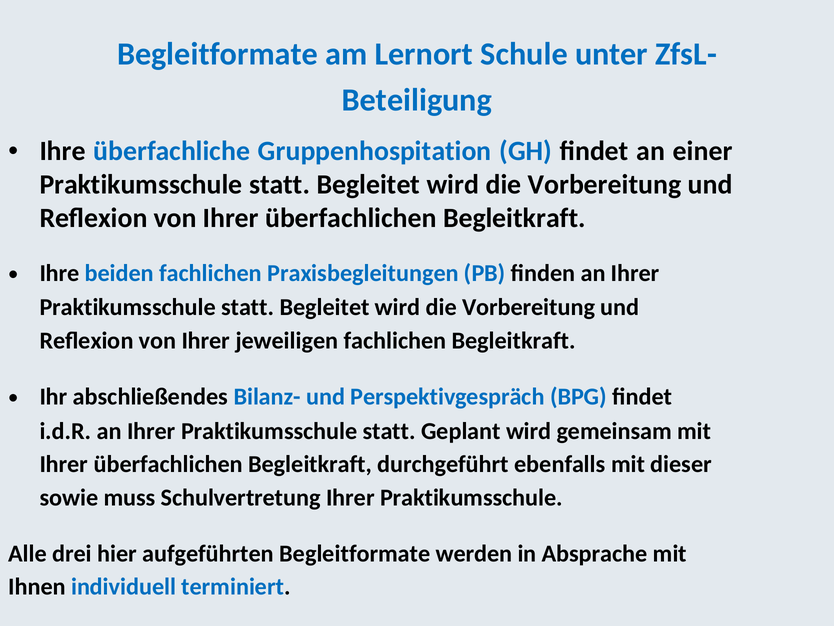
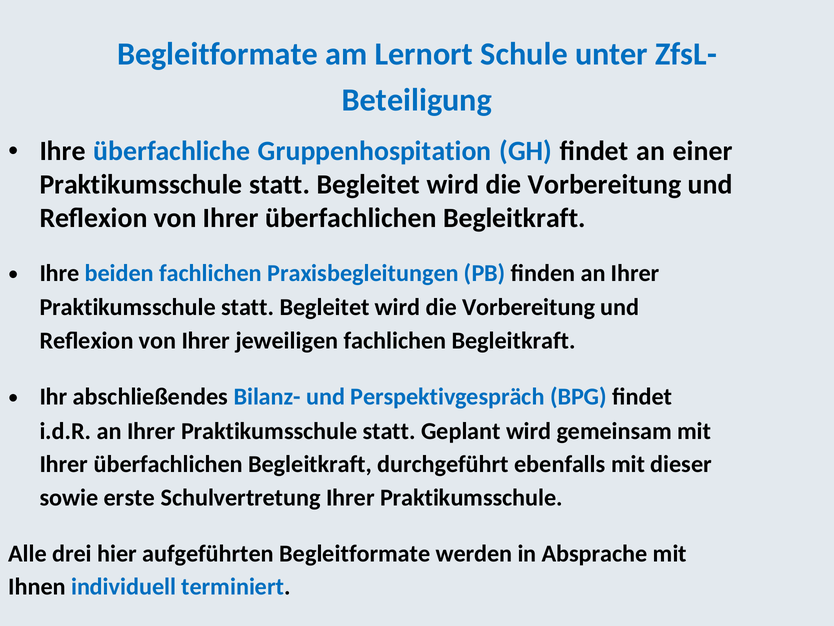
muss: muss -> erste
